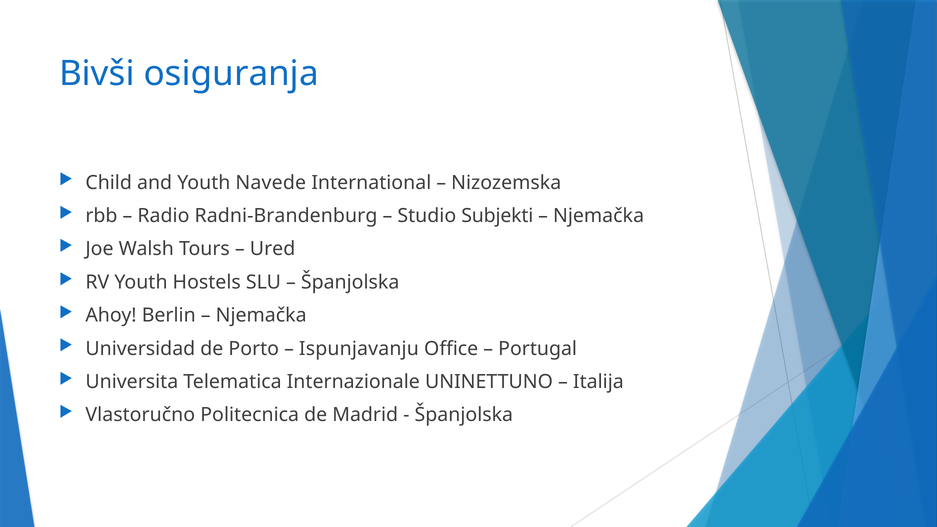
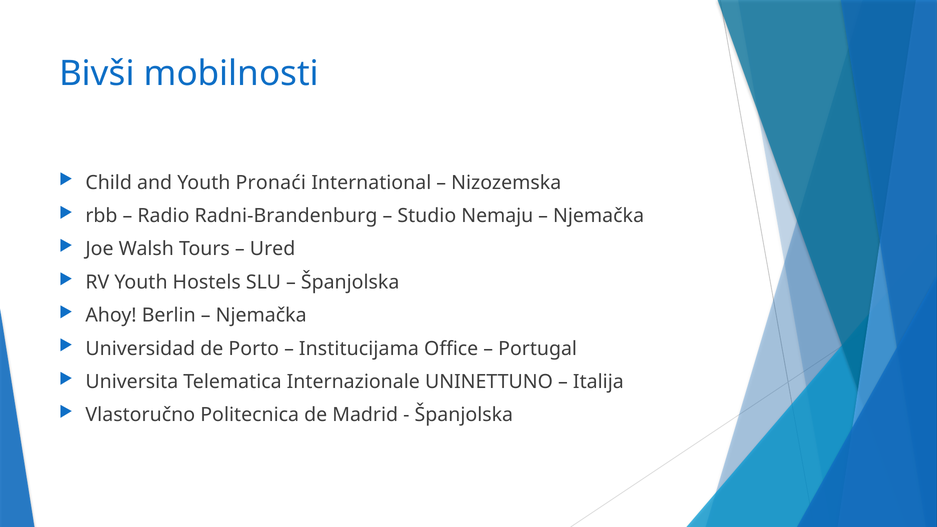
osiguranja: osiguranja -> mobilnosti
Navede: Navede -> Pronaći
Subjekti: Subjekti -> Nemaju
Ispunjavanju: Ispunjavanju -> Institucijama
